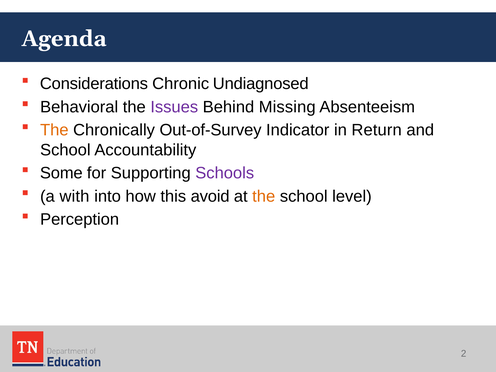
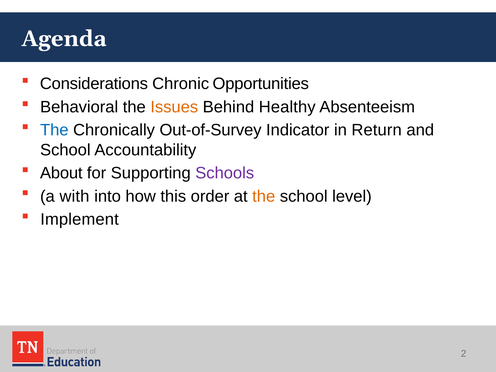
Undiagnosed: Undiagnosed -> Opportunities
Issues colour: purple -> orange
Missing: Missing -> Healthy
The at (54, 130) colour: orange -> blue
Some: Some -> About
avoid: avoid -> order
Perception: Perception -> Implement
